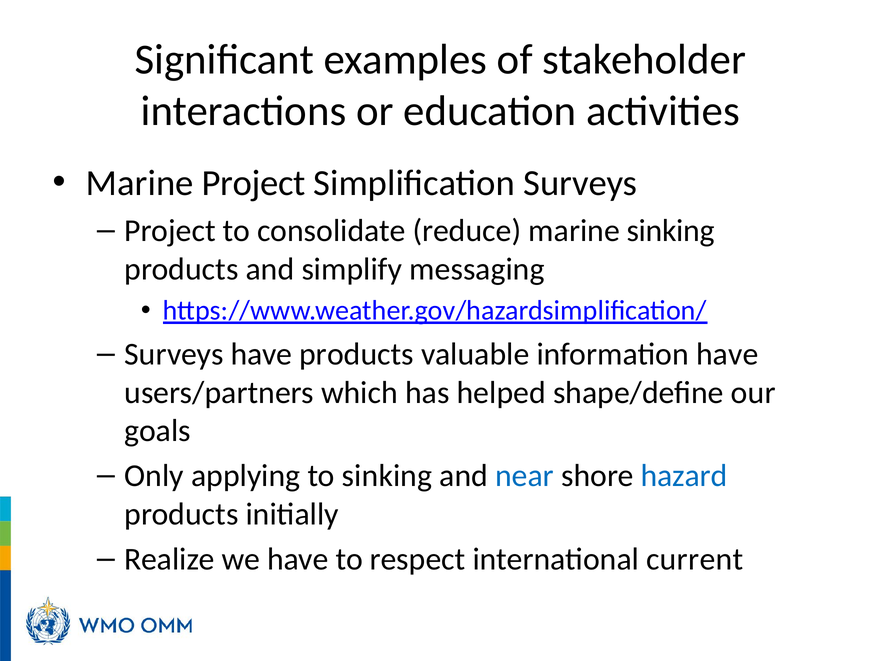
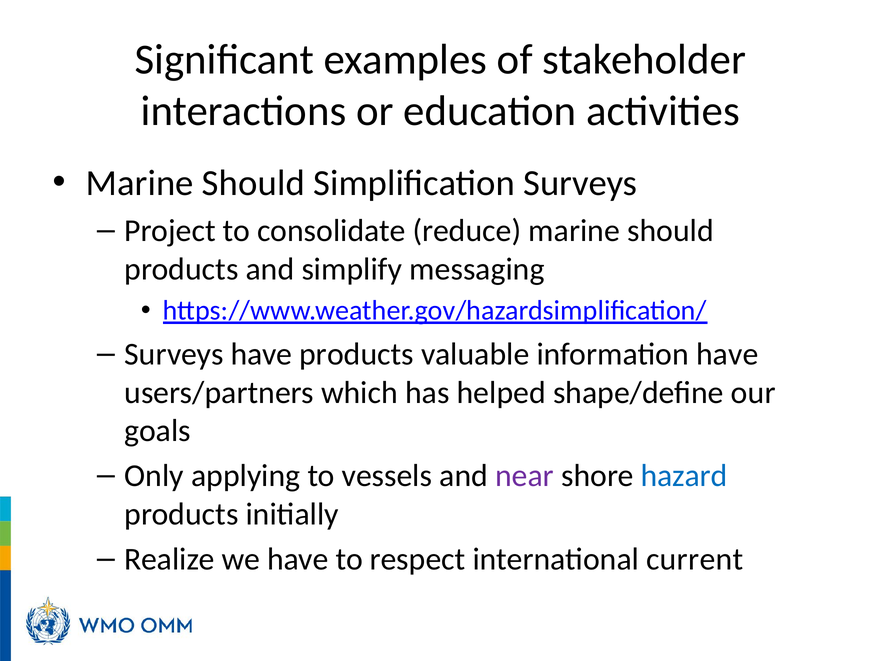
Project at (254, 183): Project -> Should
reduce marine sinking: sinking -> should
to sinking: sinking -> vessels
near colour: blue -> purple
